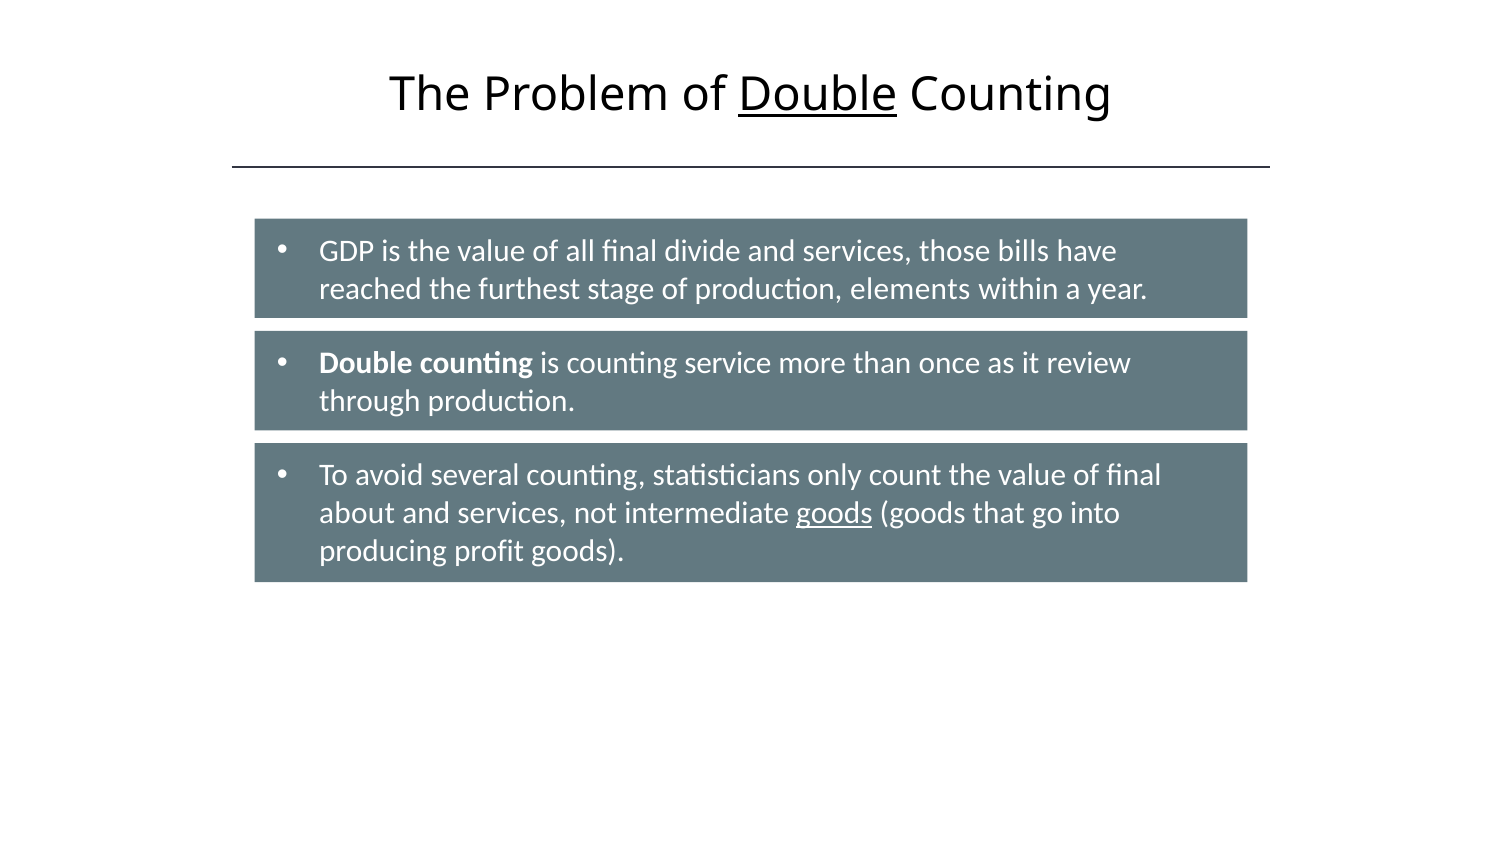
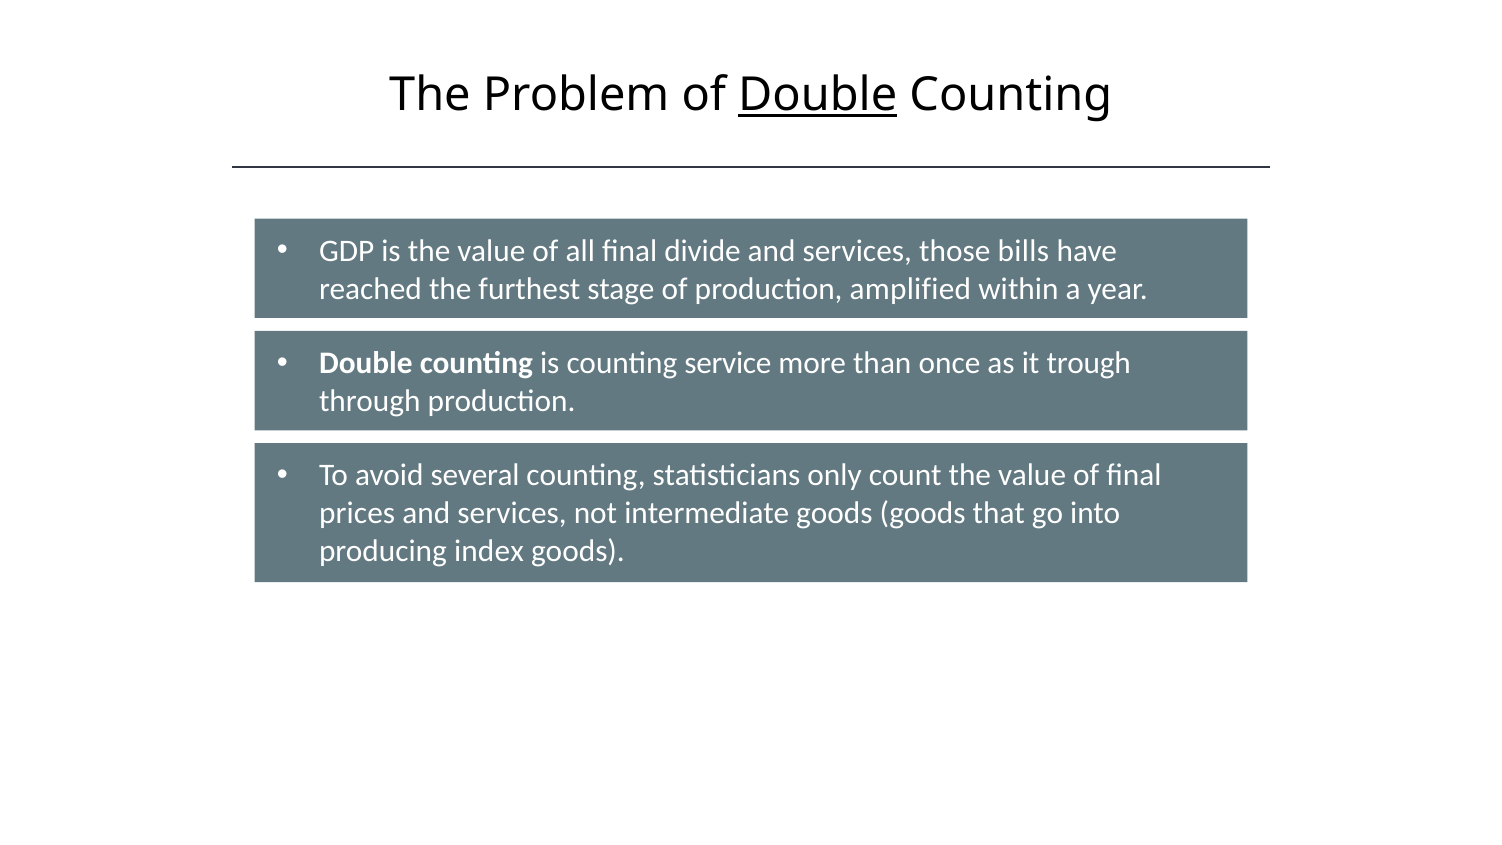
elements: elements -> amplified
review: review -> trough
about: about -> prices
goods at (834, 513) underline: present -> none
profit: profit -> index
